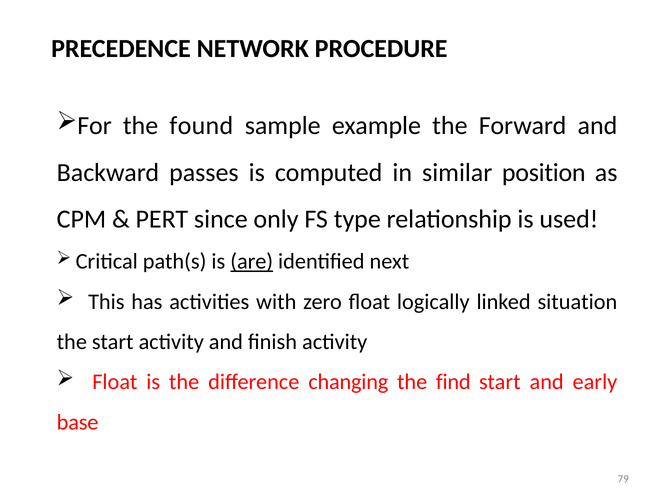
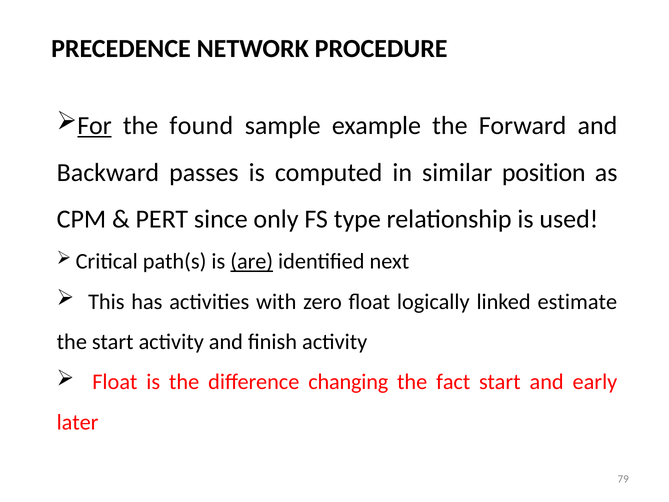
For underline: none -> present
situation: situation -> estimate
find: find -> fact
base: base -> later
